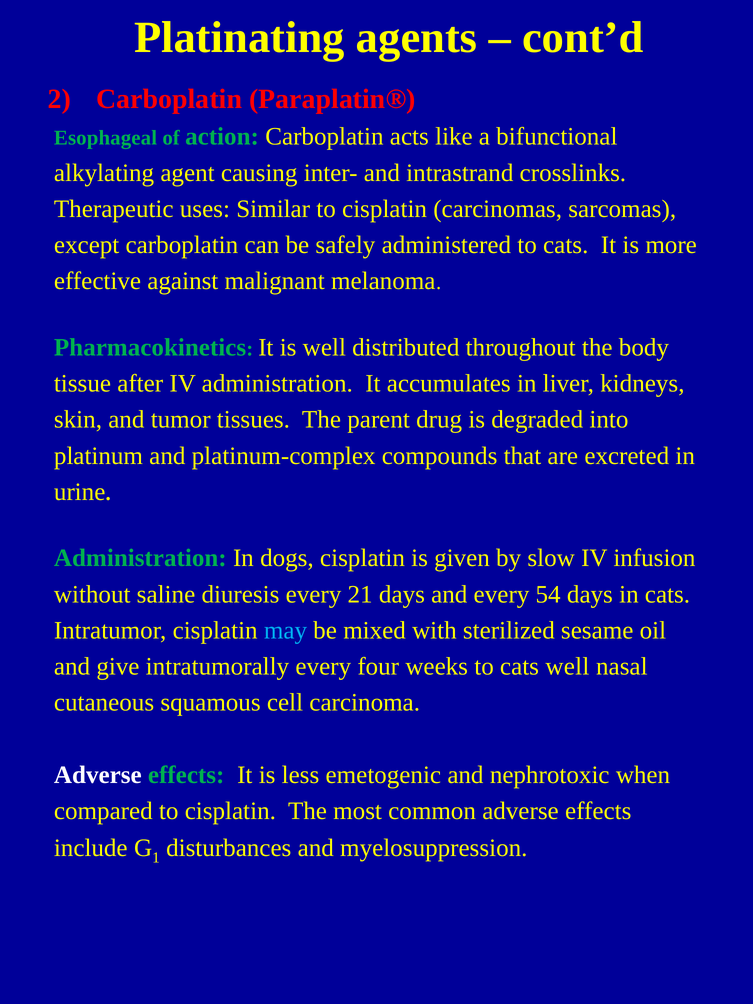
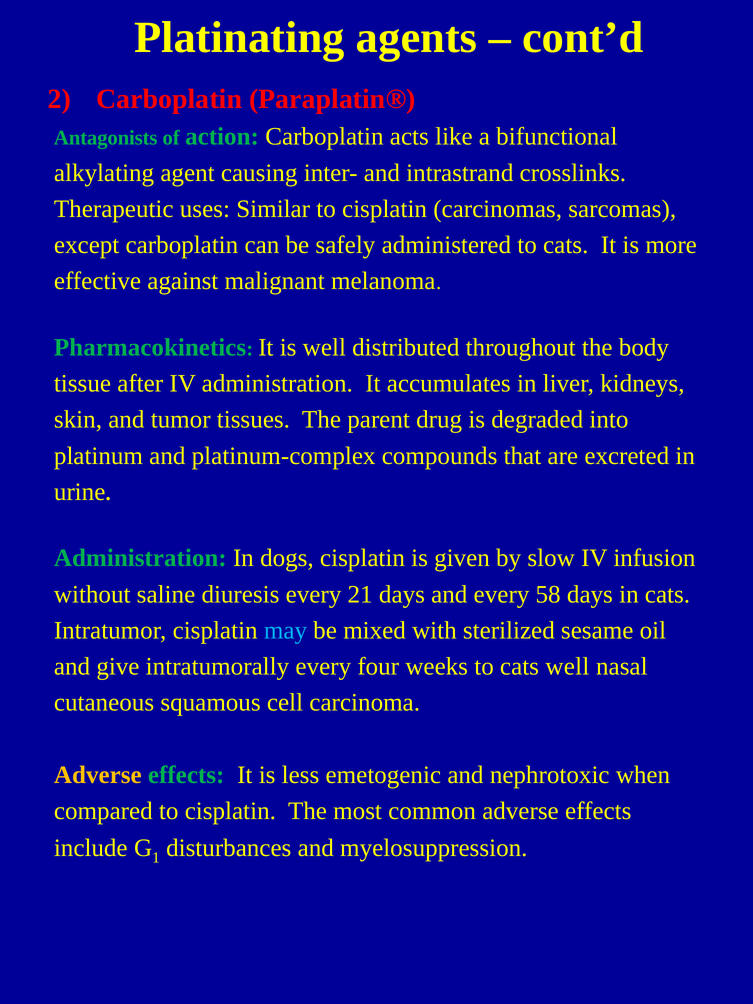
Esophageal: Esophageal -> Antagonists
54: 54 -> 58
Adverse at (98, 775) colour: white -> yellow
